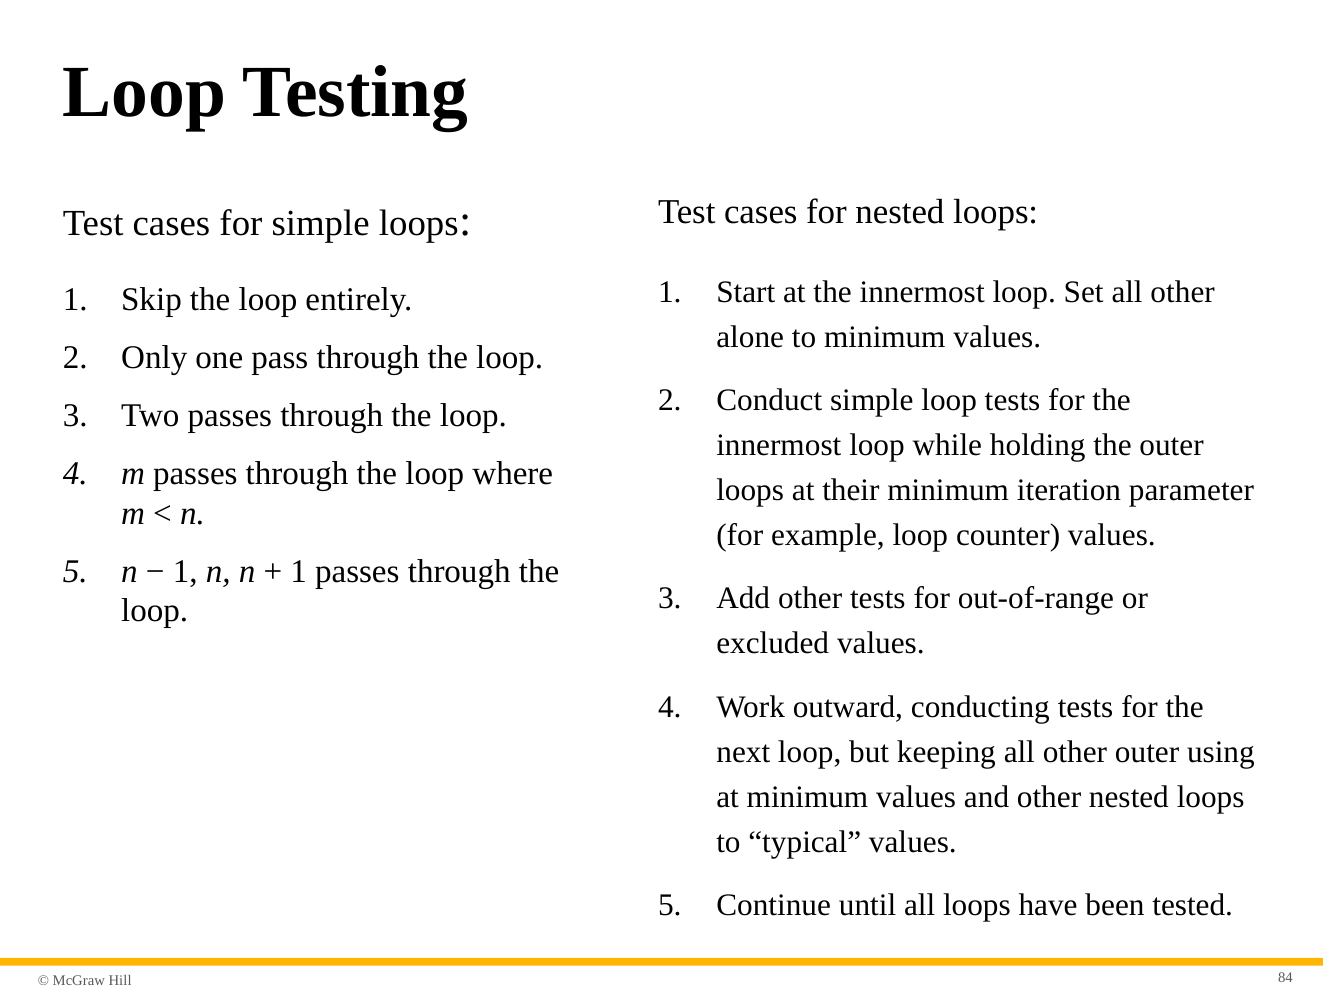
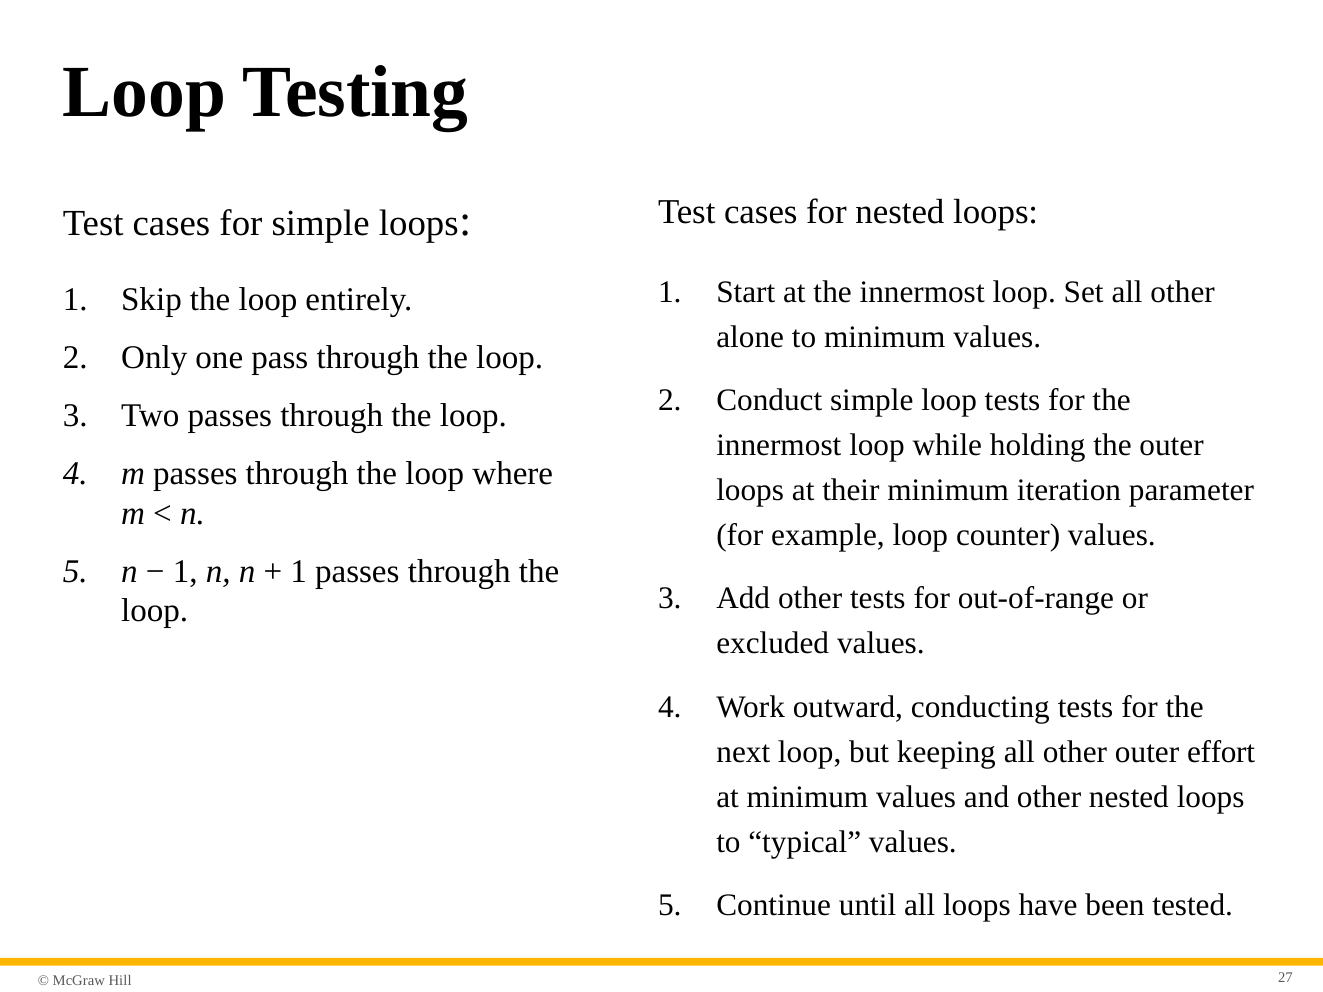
using: using -> effort
84: 84 -> 27
